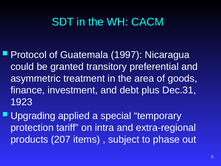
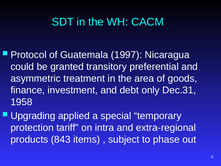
plus: plus -> only
1923: 1923 -> 1958
207: 207 -> 843
